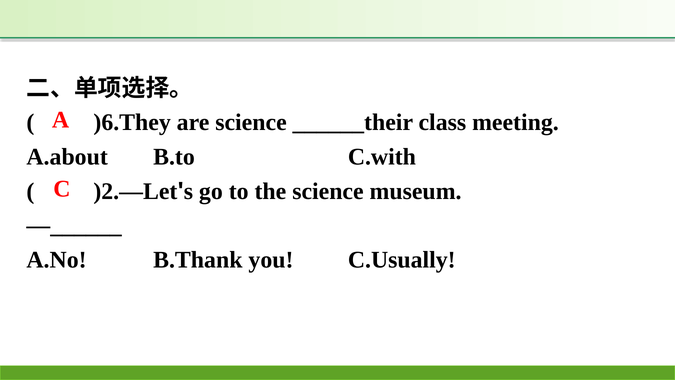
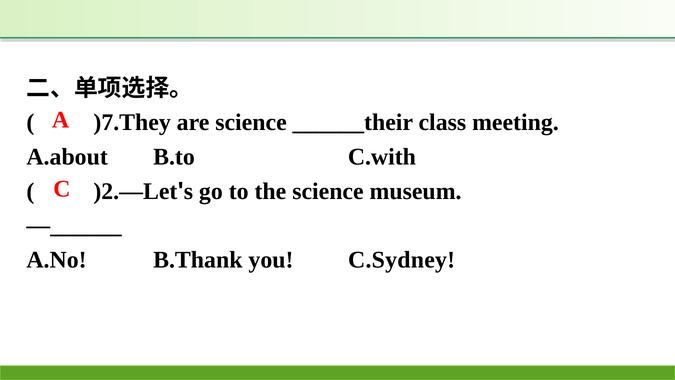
)6.They: )6.They -> )7.They
C.Usually: C.Usually -> C.Sydney
